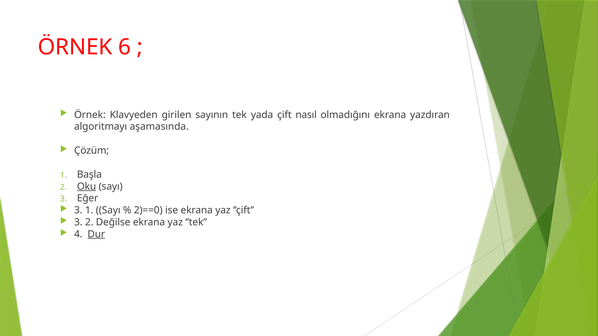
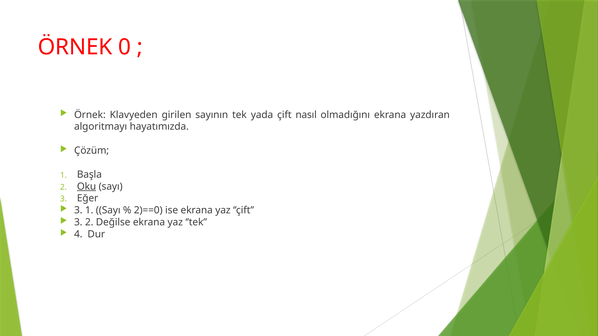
6: 6 -> 0
aşamasında: aşamasında -> hayatımızda
Dur underline: present -> none
